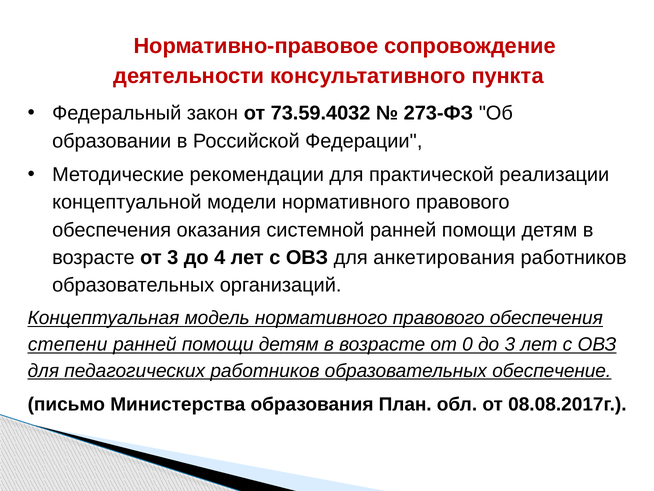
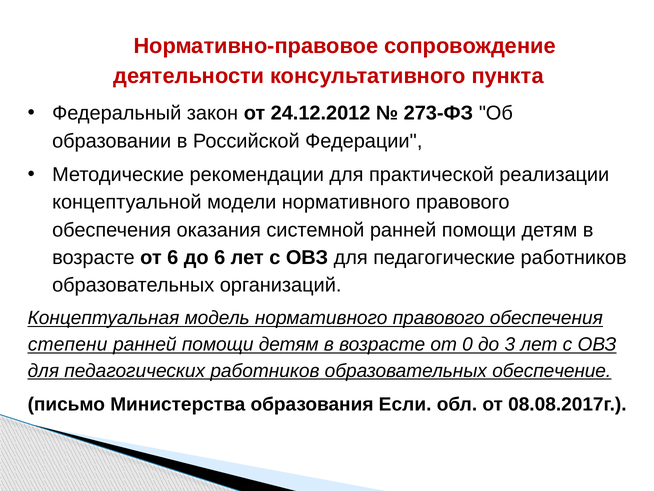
73.59.4032: 73.59.4032 -> 24.12.2012
от 3: 3 -> 6
до 4: 4 -> 6
анкетирования: анкетирования -> педагогические
План: План -> Если
